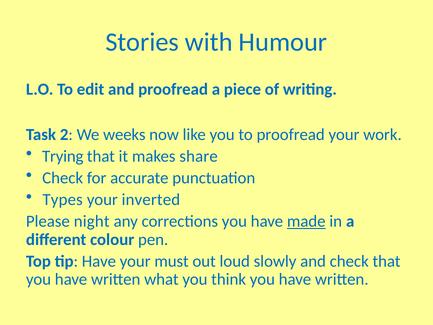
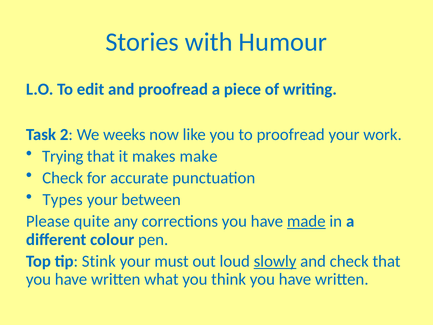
share: share -> make
inverted: inverted -> between
night: night -> quite
tip Have: Have -> Stink
slowly underline: none -> present
